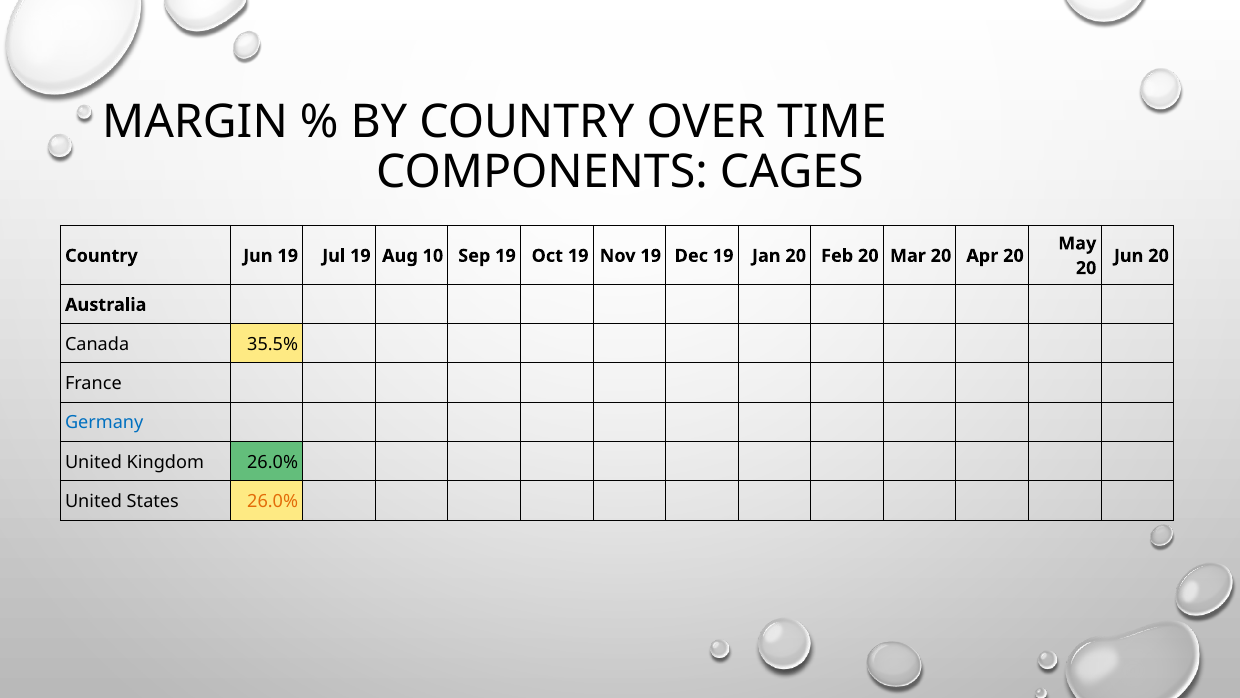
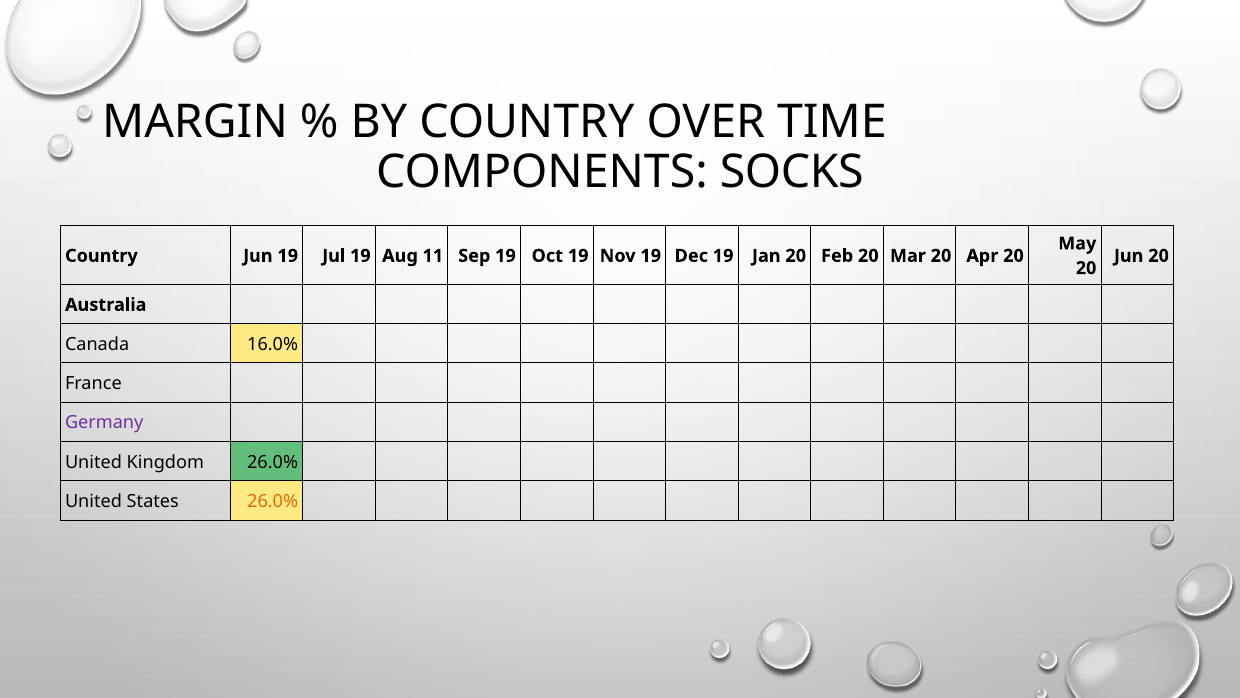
CAGES: CAGES -> SOCKS
10: 10 -> 11
35.5%: 35.5% -> 16.0%
Germany colour: blue -> purple
